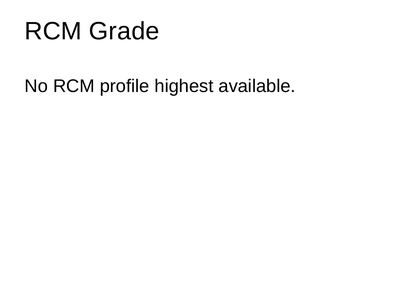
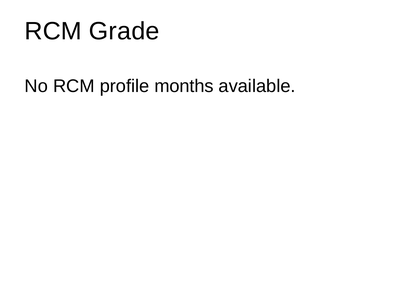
highest: highest -> months
